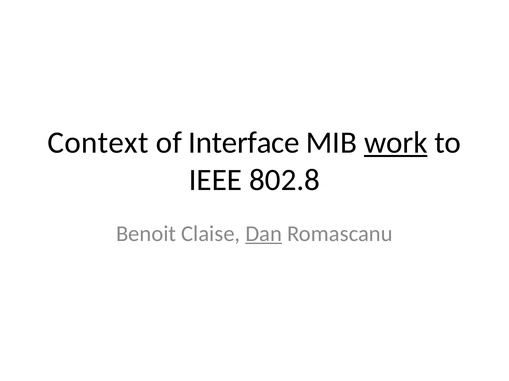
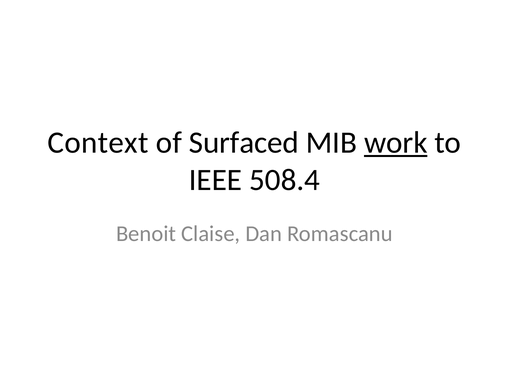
Interface: Interface -> Surfaced
802.8: 802.8 -> 508.4
Dan underline: present -> none
